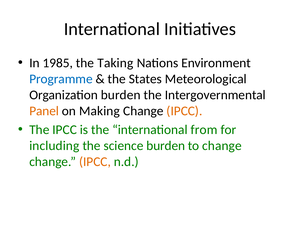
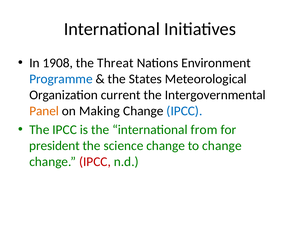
1985: 1985 -> 1908
Taking: Taking -> Threat
Organization burden: burden -> current
IPCC at (184, 111) colour: orange -> blue
including: including -> president
science burden: burden -> change
IPCC at (95, 162) colour: orange -> red
